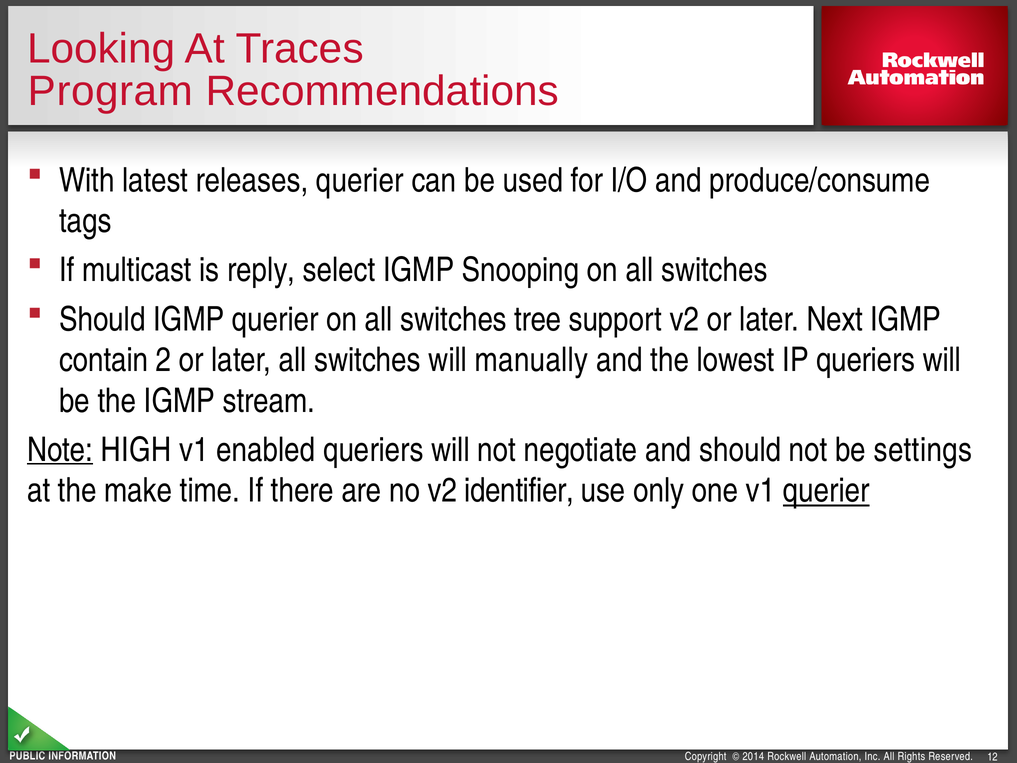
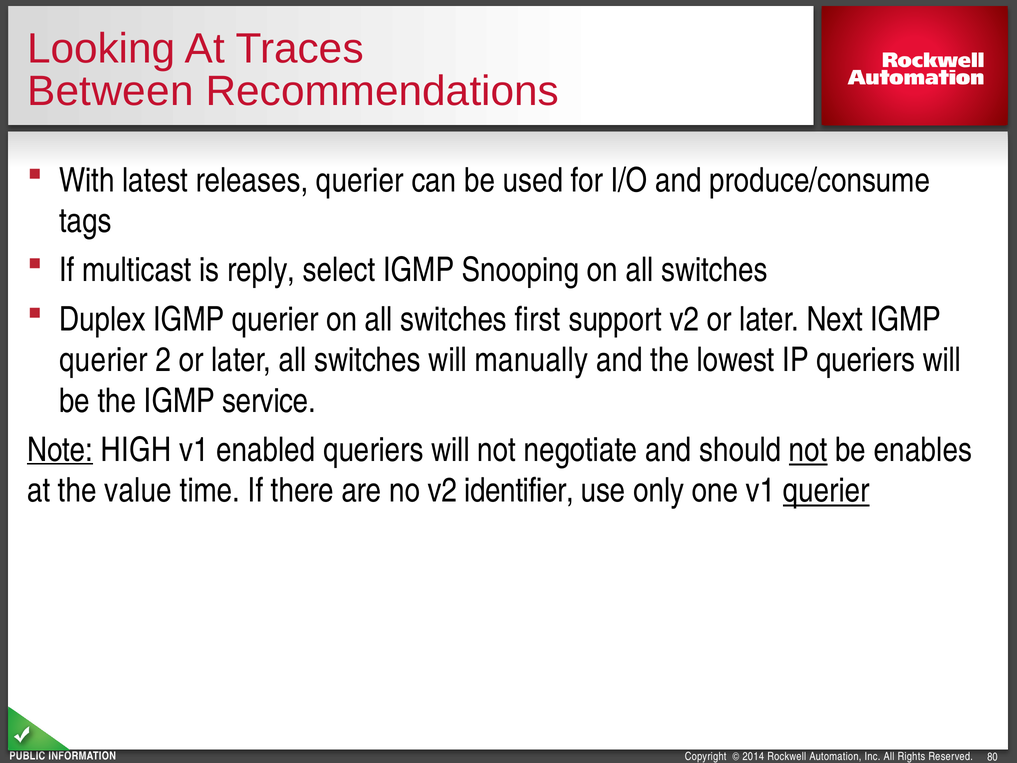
Program: Program -> Between
Should at (102, 319): Should -> Duplex
tree: tree -> first
contain at (104, 360): contain -> querier
stream: stream -> service
not at (808, 450) underline: none -> present
settings: settings -> enables
make: make -> value
12: 12 -> 80
